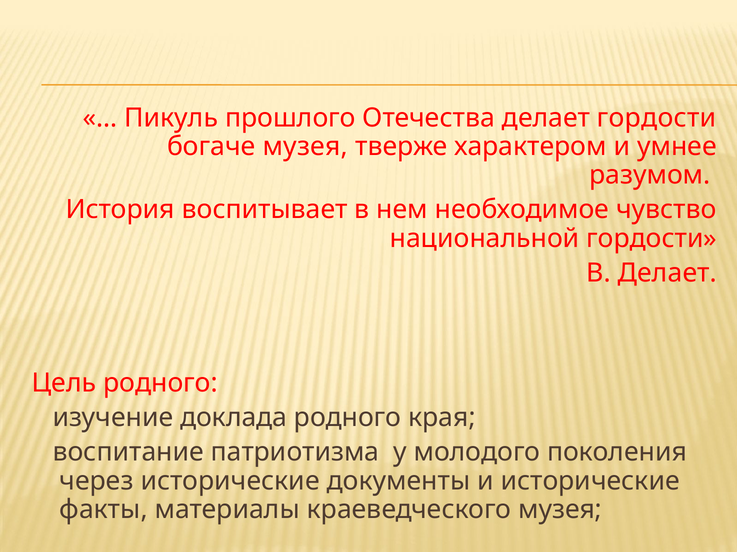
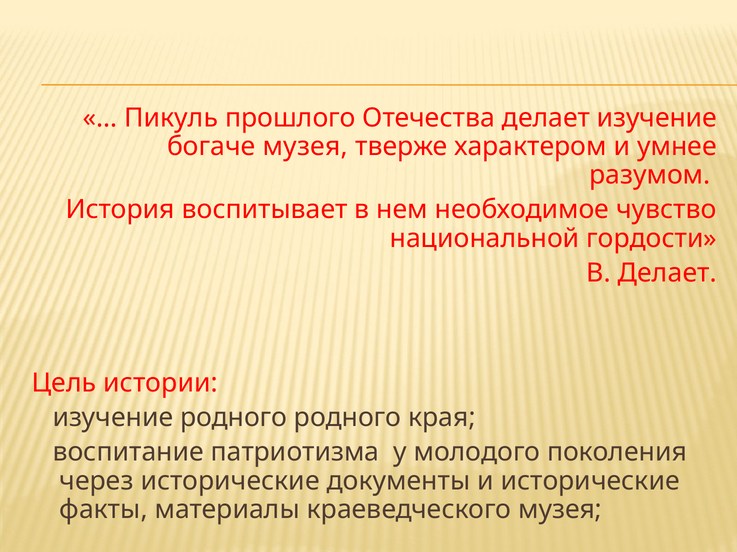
делает гордости: гордости -> изучение
Цель родного: родного -> истории
изучение доклада: доклада -> родного
